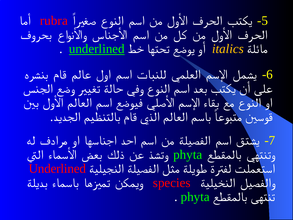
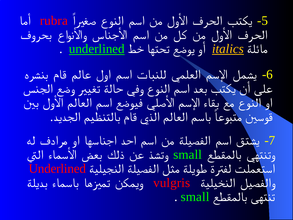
italics underline: none -> present
phyta at (188, 154): phyta -> small
species: species -> vulgris
phyta at (195, 197): phyta -> small
